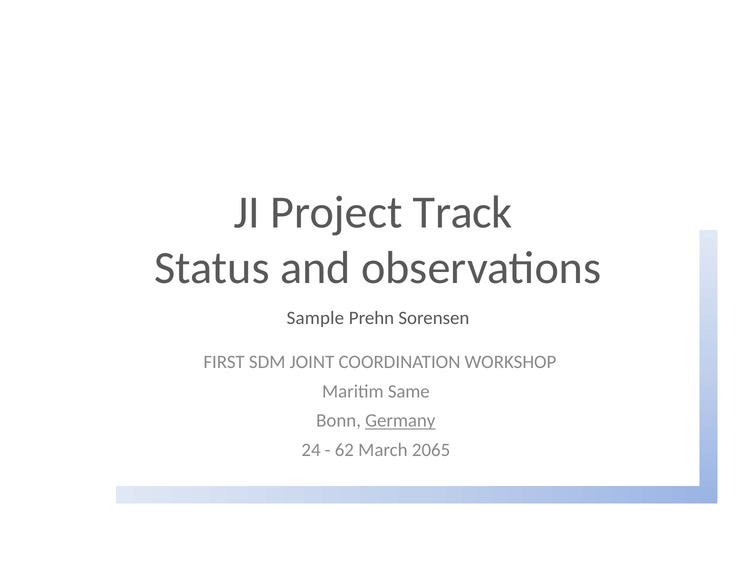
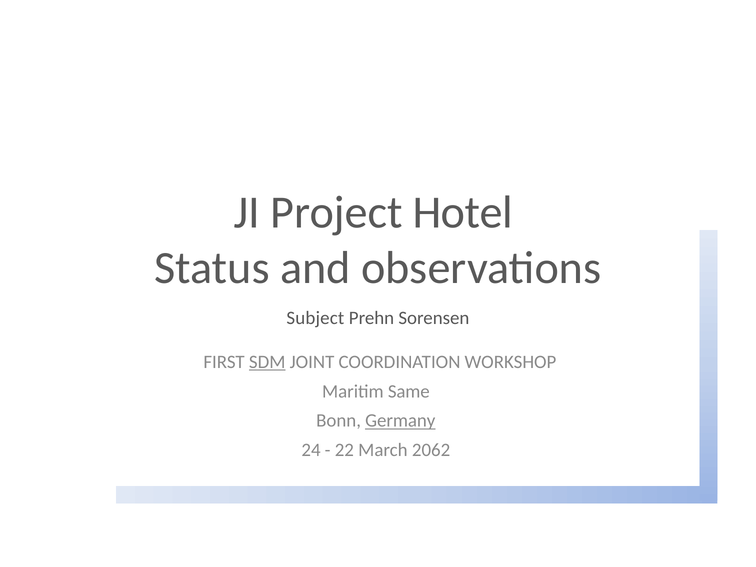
Track: Track -> Hotel
Sample: Sample -> Subject
SDM underline: none -> present
62: 62 -> 22
2065: 2065 -> 2062
